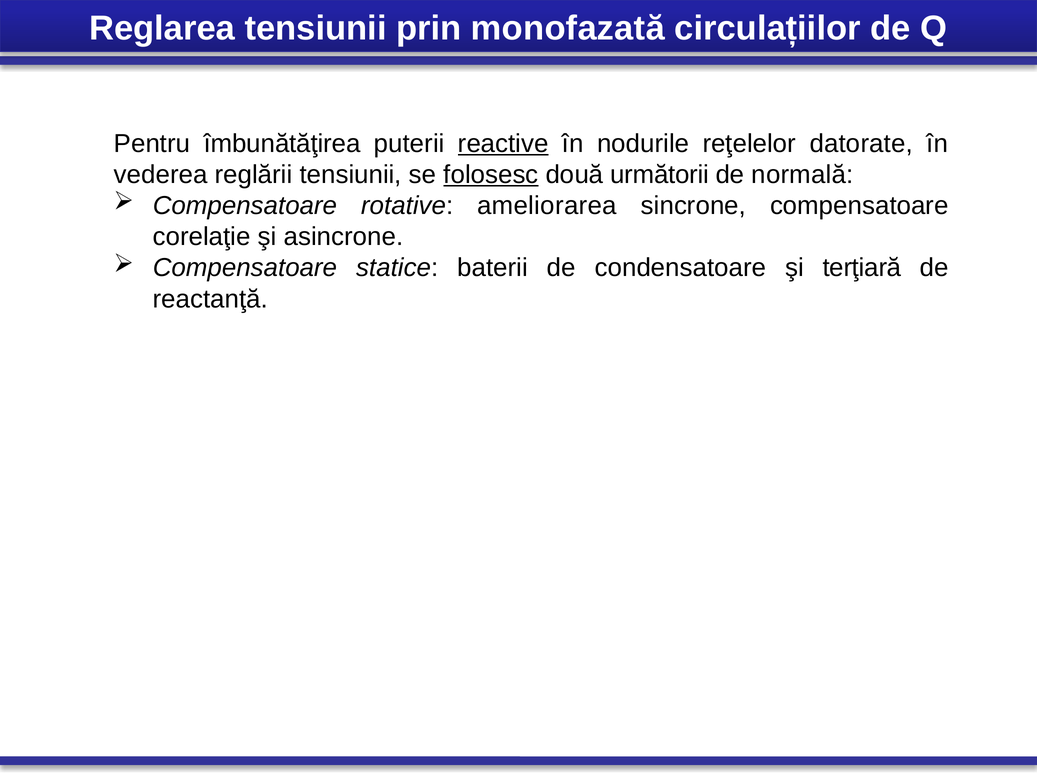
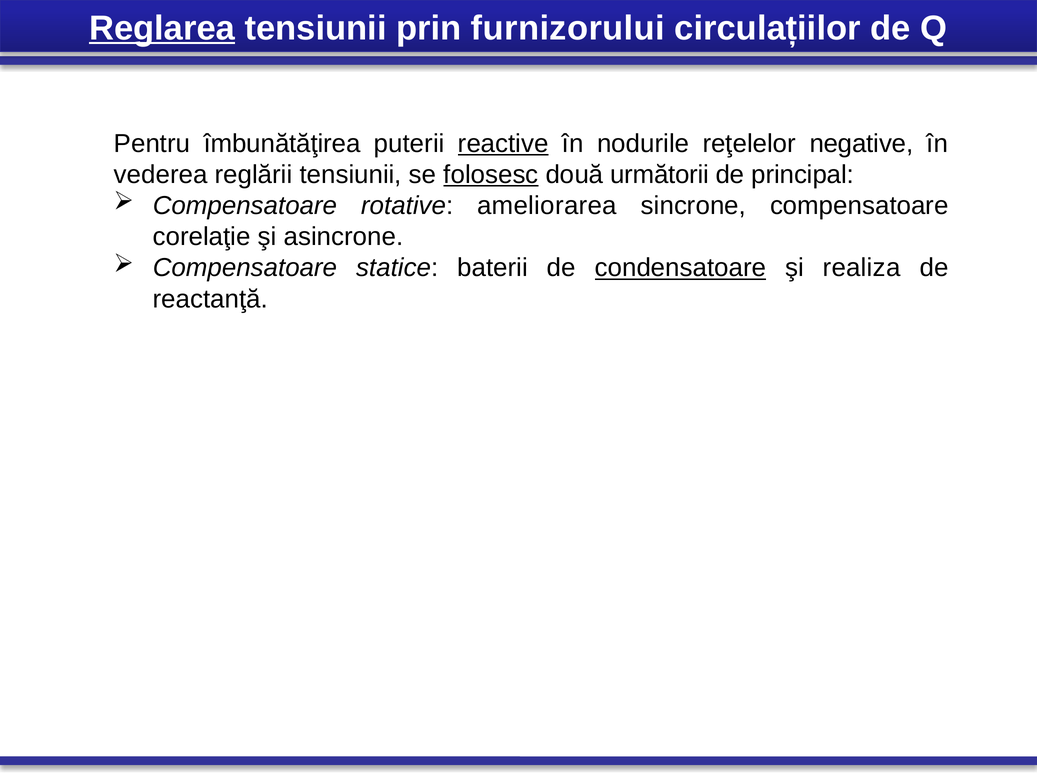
Reglarea underline: none -> present
monofazată: monofazată -> furnizorului
datorate: datorate -> negative
normală: normală -> principal
condensatoare underline: none -> present
terţiară: terţiară -> realiza
